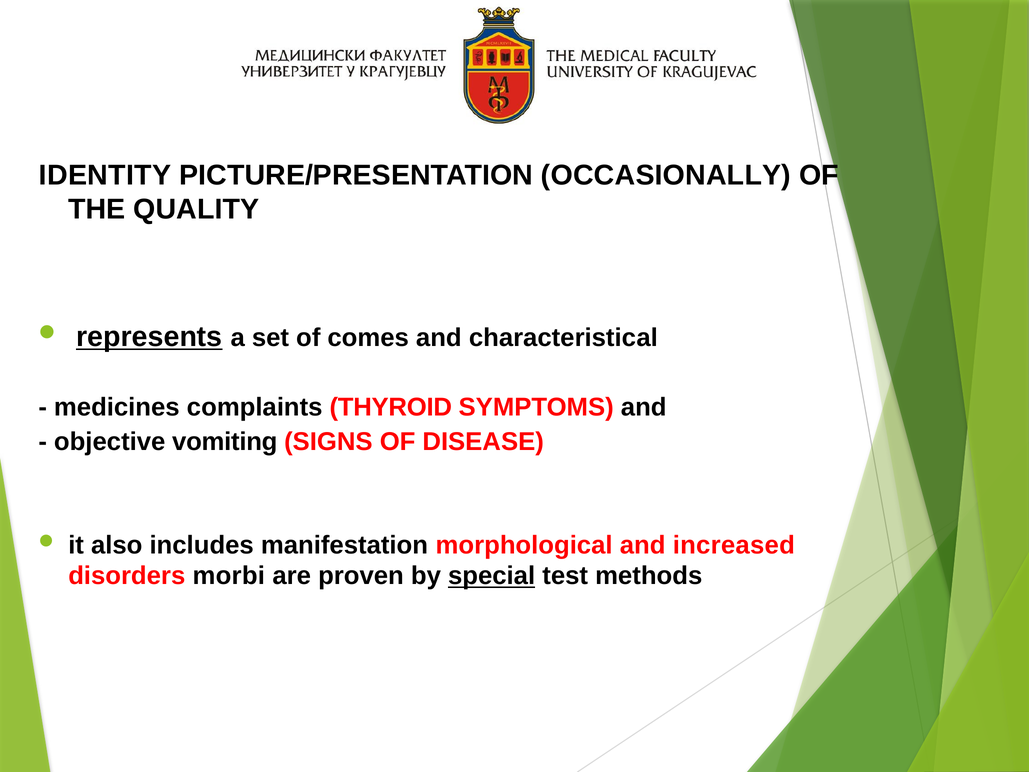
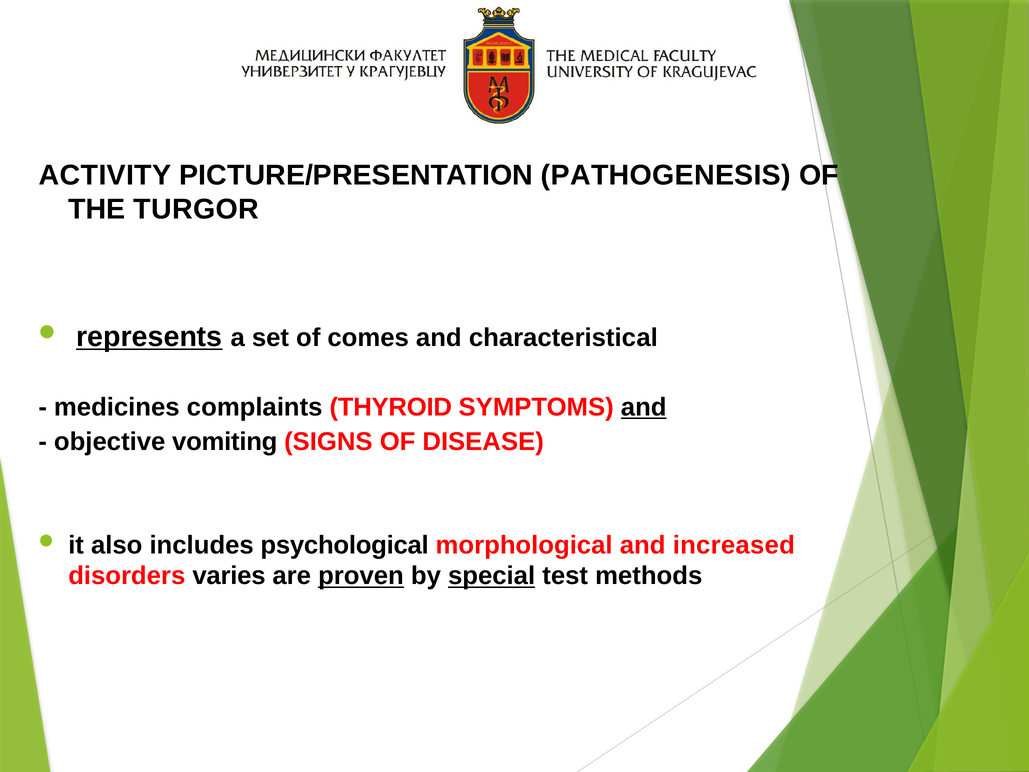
IDENTITY: IDENTITY -> ACTIVITY
OCCASIONALLY: OCCASIONALLY -> PATHOGENESIS
QUALITY: QUALITY -> TURGOR
and at (644, 407) underline: none -> present
manifestation: manifestation -> psychological
morbi: morbi -> varies
proven underline: none -> present
